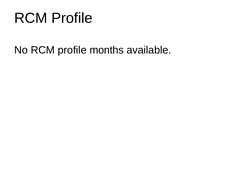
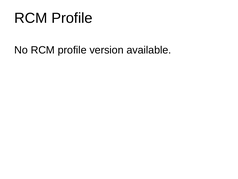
months: months -> version
